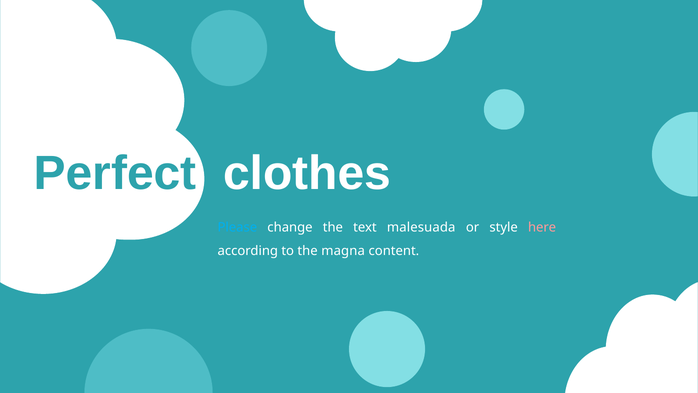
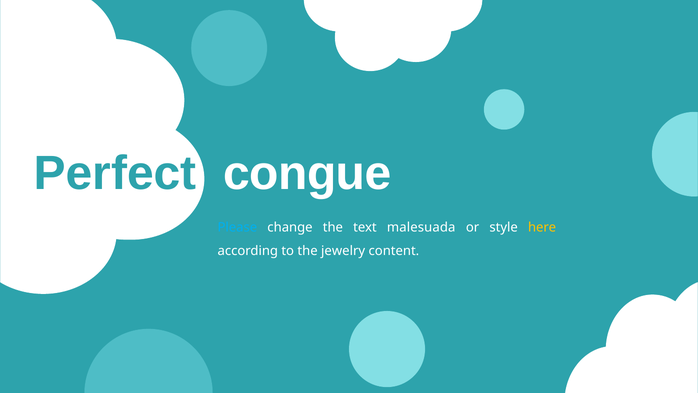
clothes: clothes -> congue
here colour: pink -> yellow
magna: magna -> jewelry
